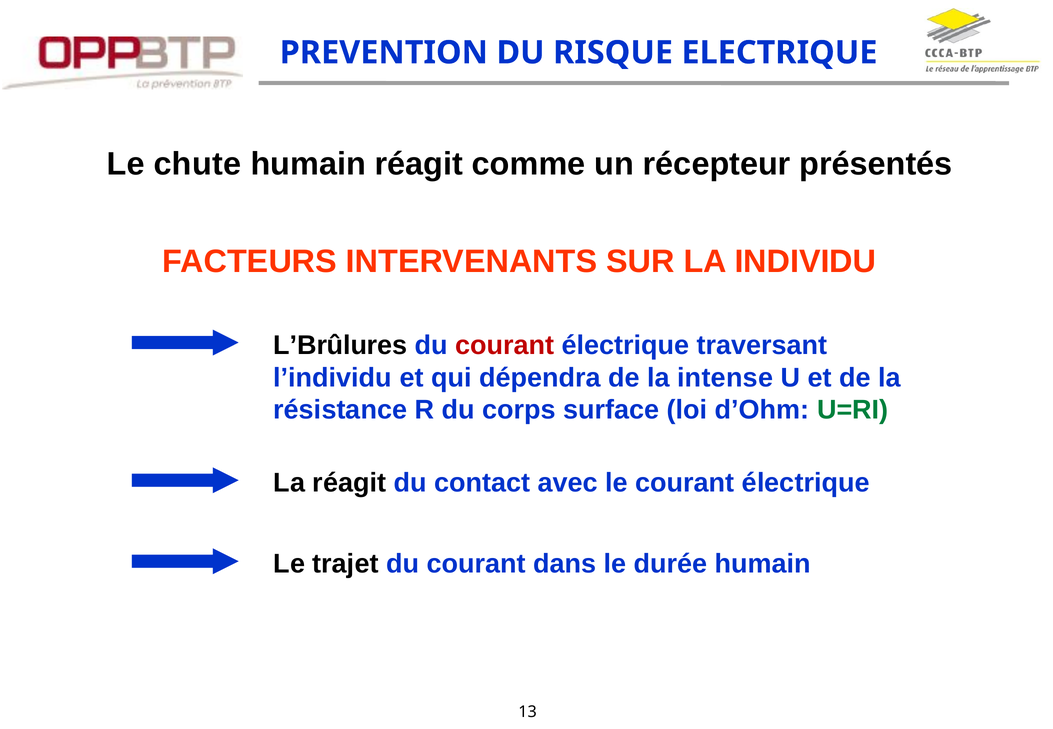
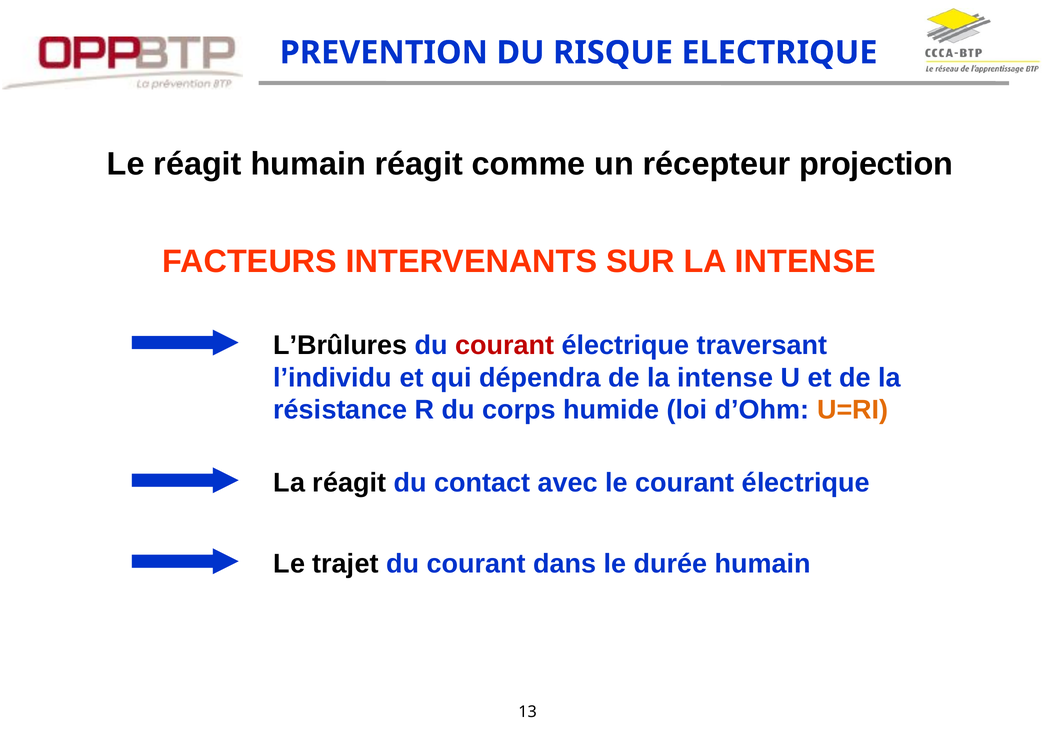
Le chute: chute -> réagit
présentés: présentés -> projection
SUR LA INDIVIDU: INDIVIDU -> INTENSE
surface: surface -> humide
U=RI colour: green -> orange
